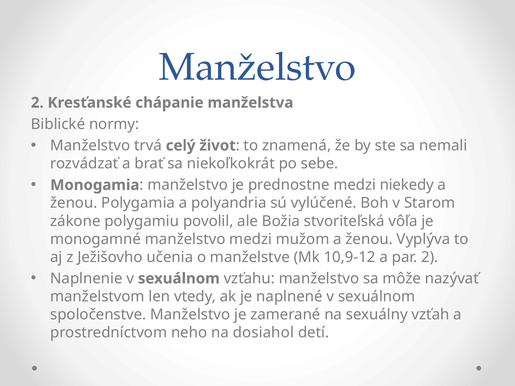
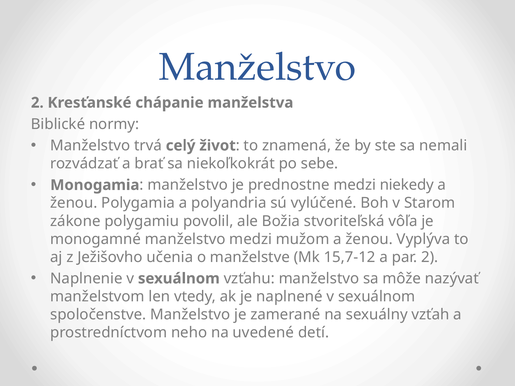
10,9-12: 10,9-12 -> 15,7-12
dosiahol: dosiahol -> uvedené
